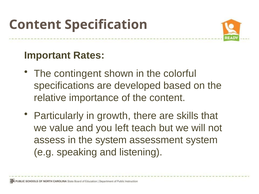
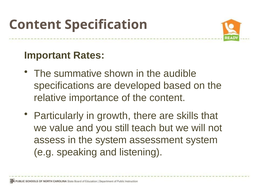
contingent: contingent -> summative
colorful: colorful -> audible
left: left -> still
